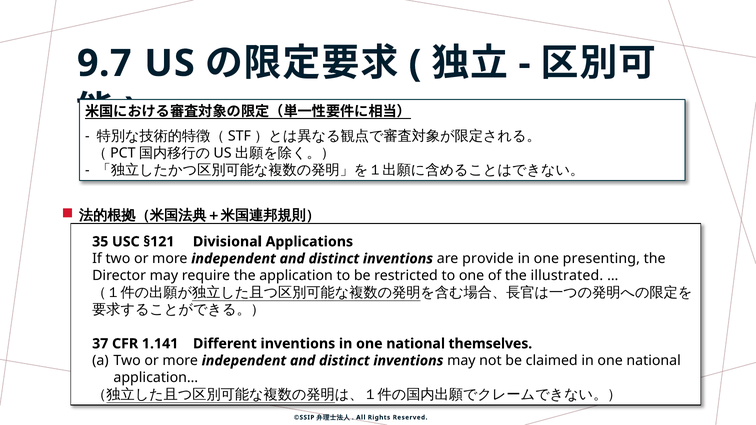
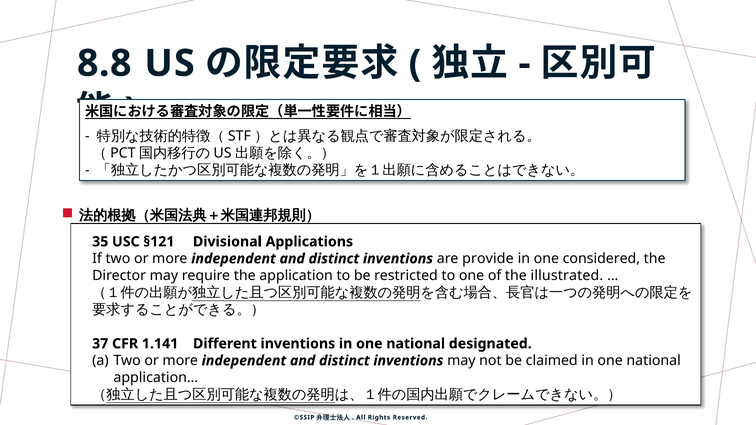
9.7: 9.7 -> 8.8
presenting: presenting -> considered
themselves: themselves -> designated
